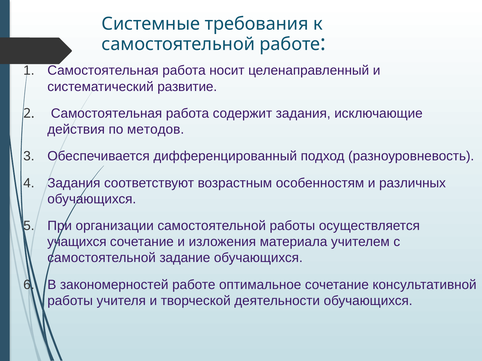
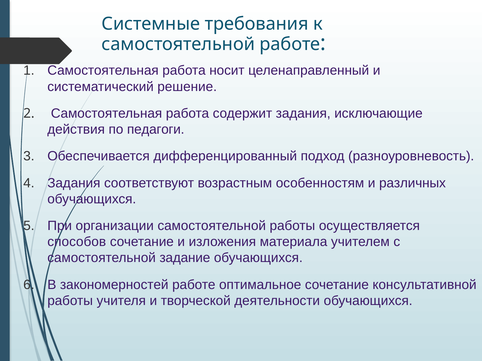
развитие: развитие -> решение
методов: методов -> педагоги
учащихся: учащихся -> способов
